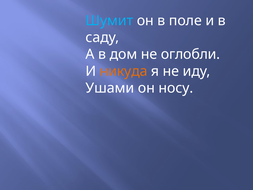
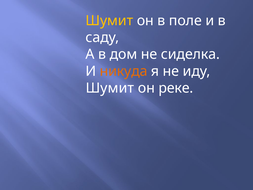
Шумит at (109, 21) colour: light blue -> yellow
оглобли: оглобли -> сиделка
Ушами at (110, 88): Ушами -> Шумит
носу: носу -> реке
